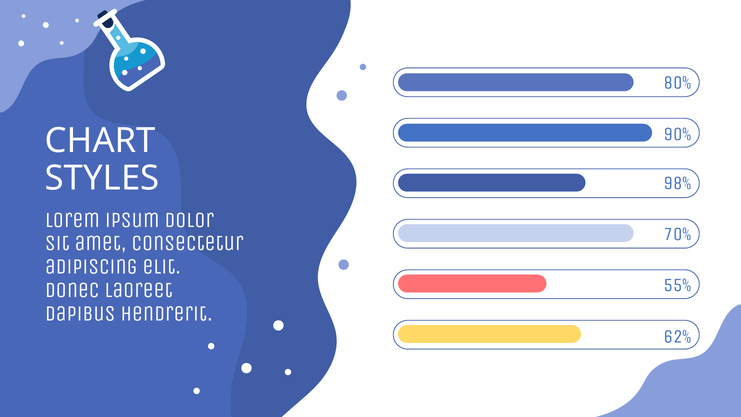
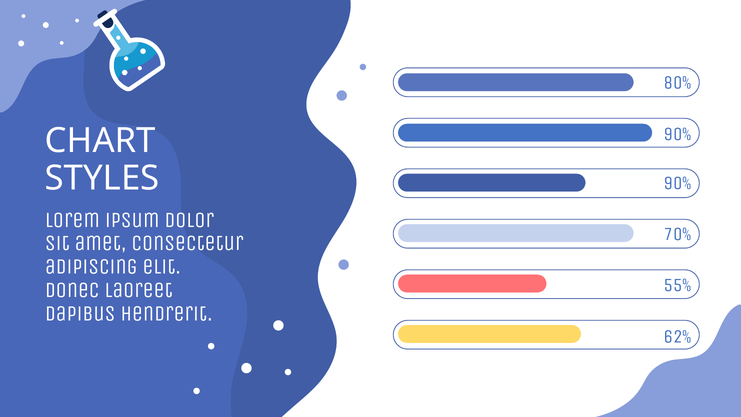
98% at (677, 183): 98% -> 90%
